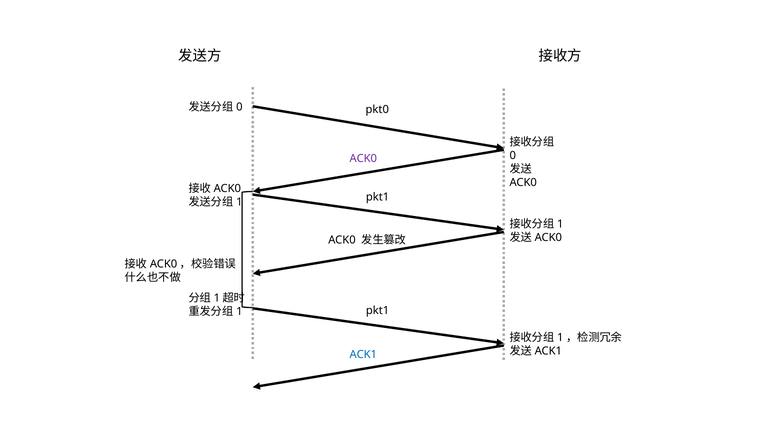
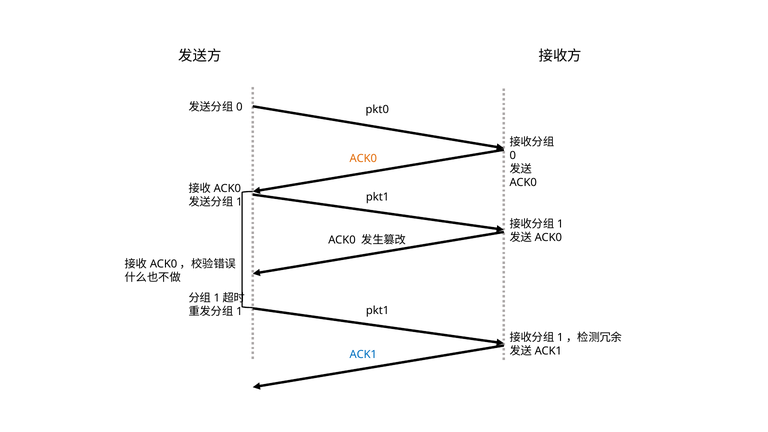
ACK0 at (363, 159) colour: purple -> orange
